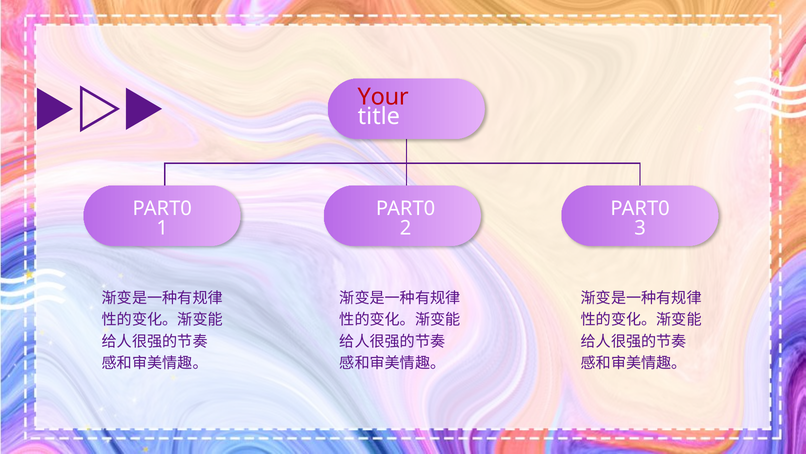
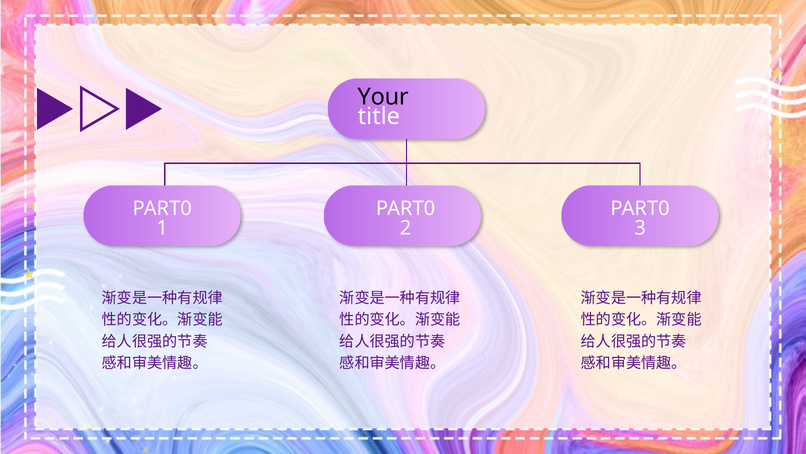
Your colour: red -> black
